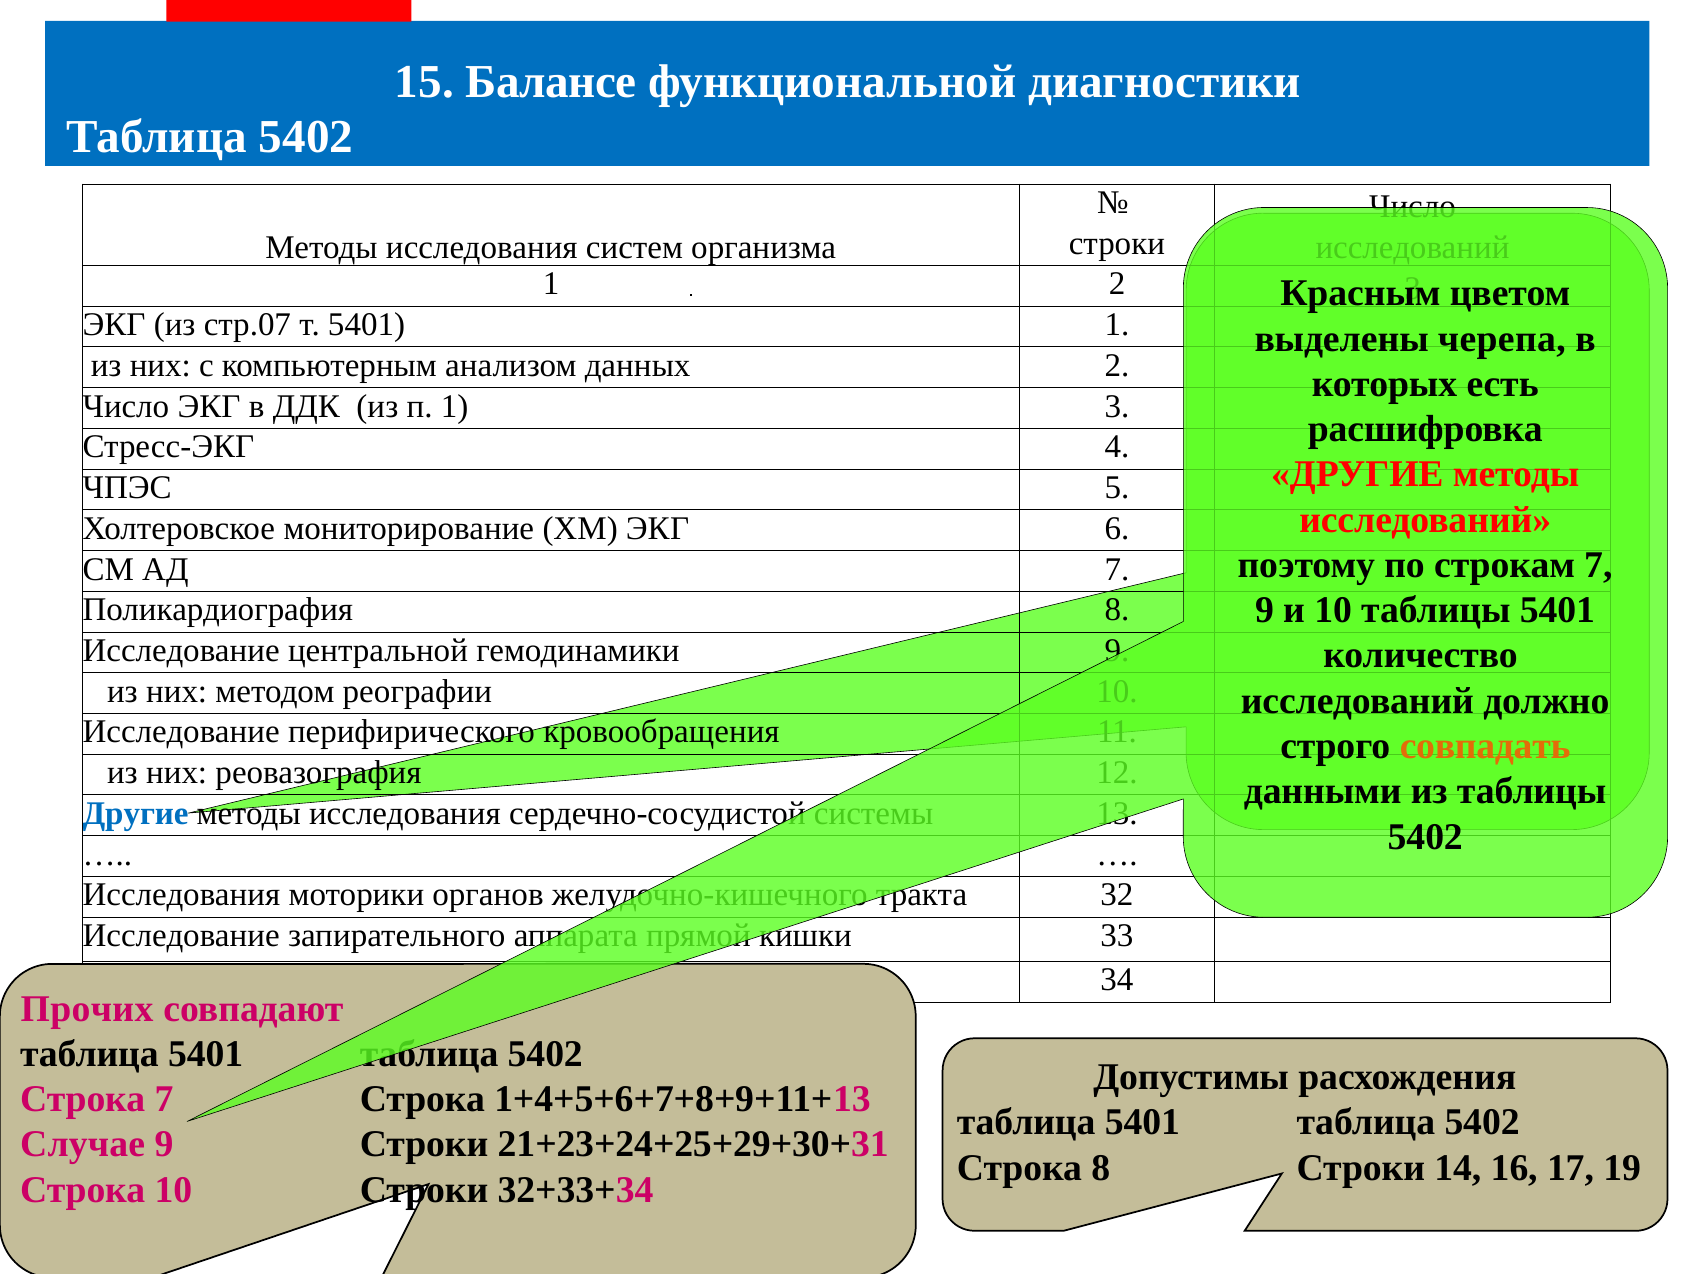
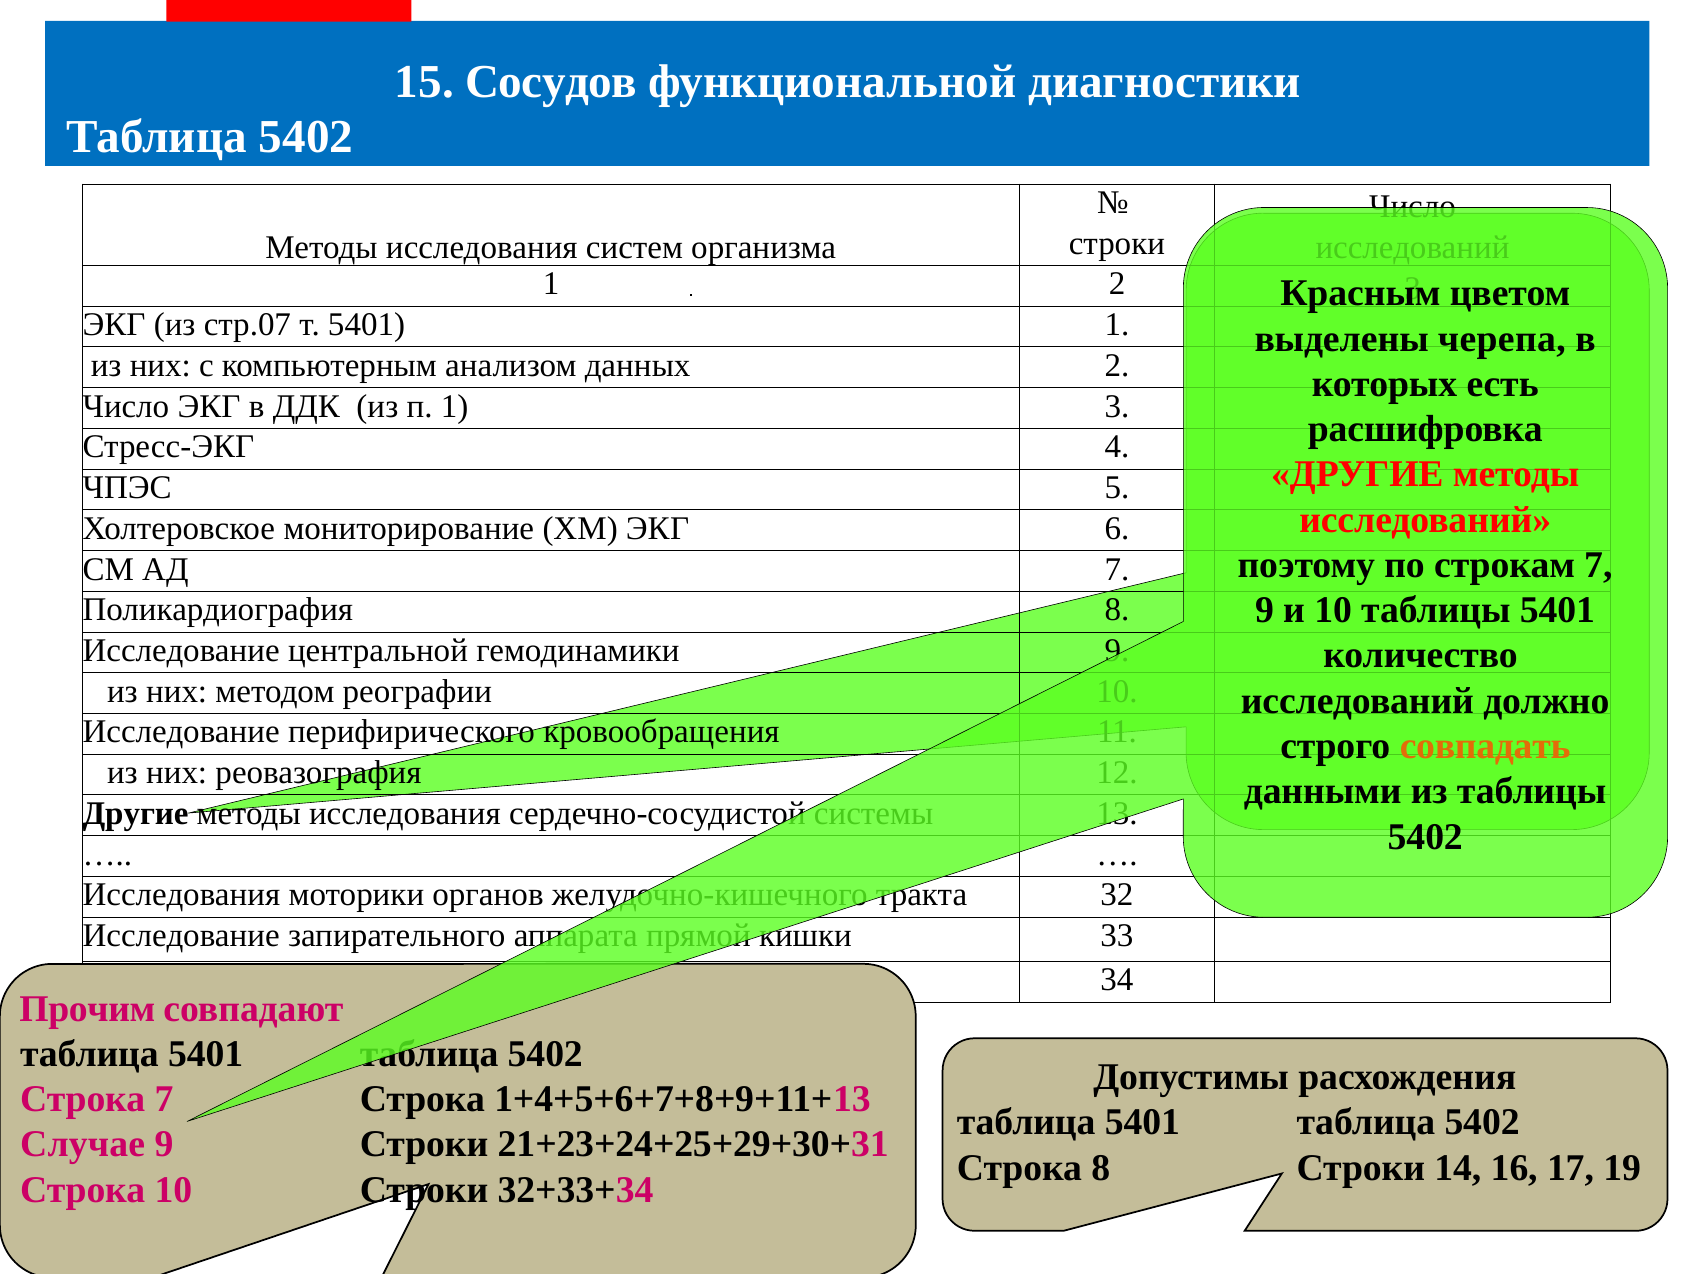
Балансе: Балансе -> Сосудов
Другие at (136, 813) colour: blue -> black
Прочих: Прочих -> Прочим
